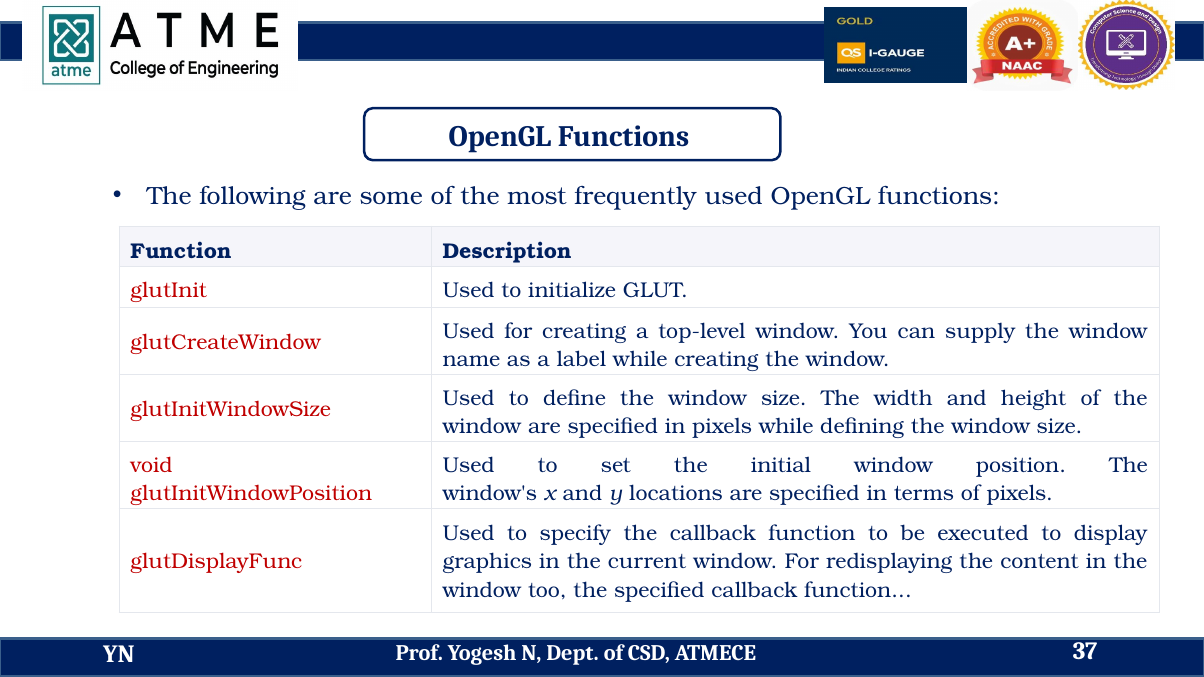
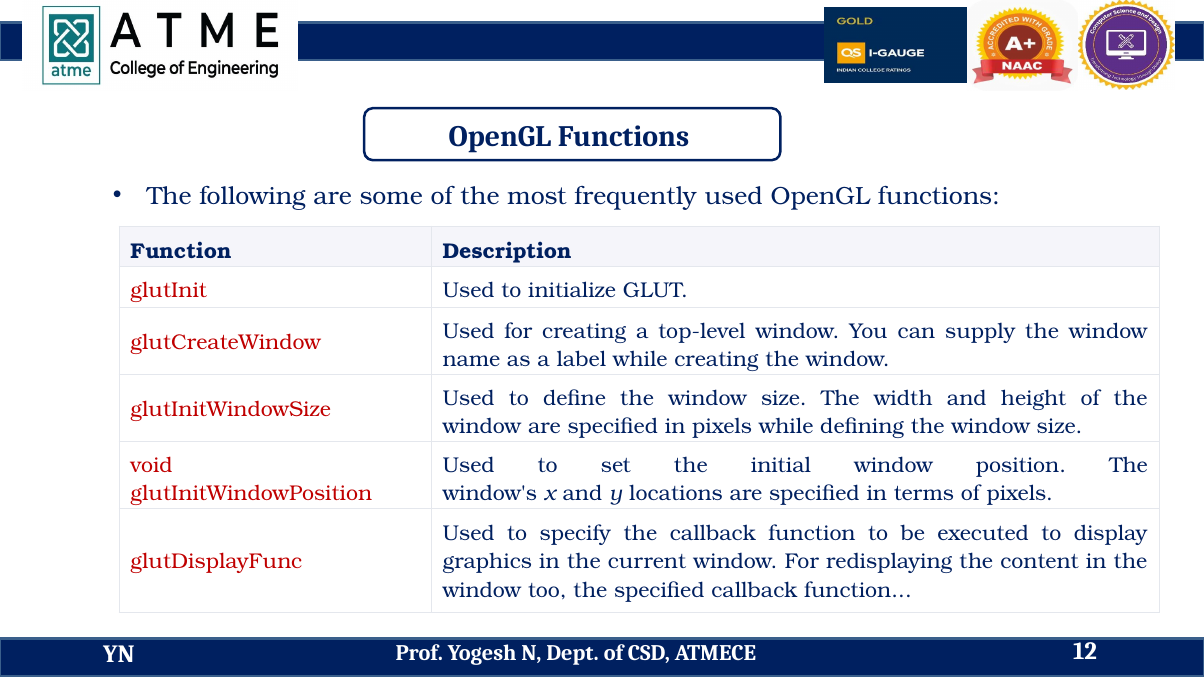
37: 37 -> 12
